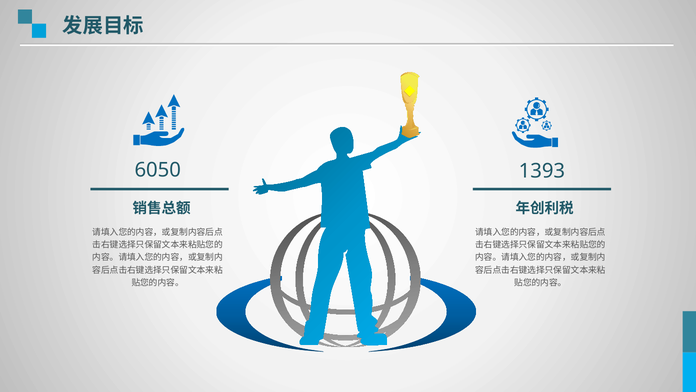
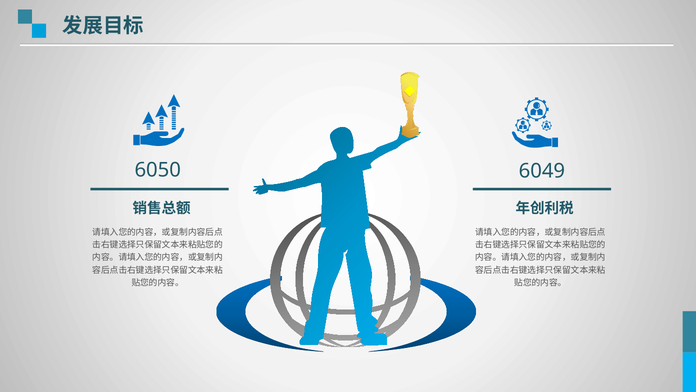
1393: 1393 -> 6049
